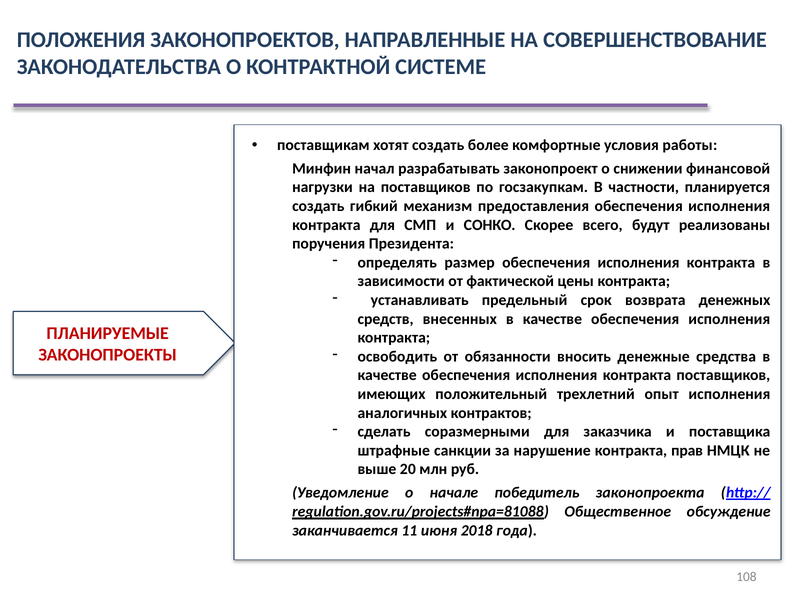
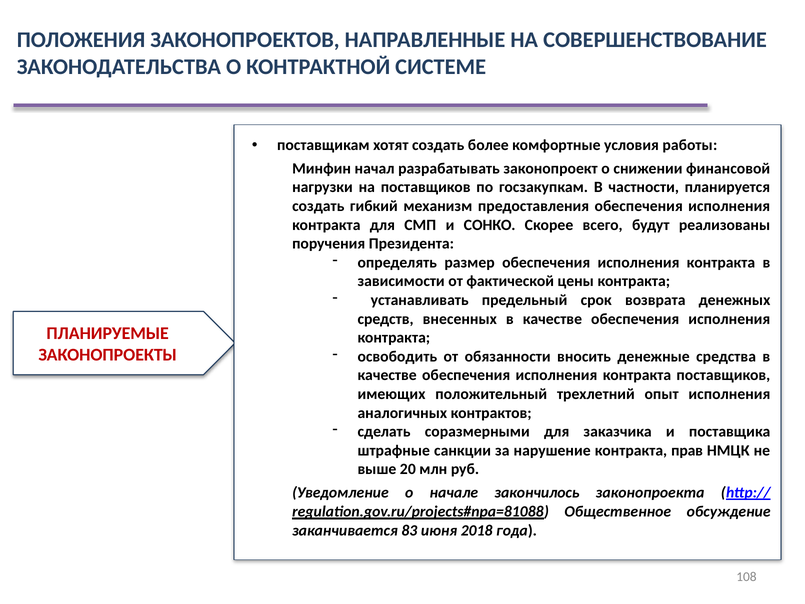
победитель: победитель -> закончилось
11: 11 -> 83
